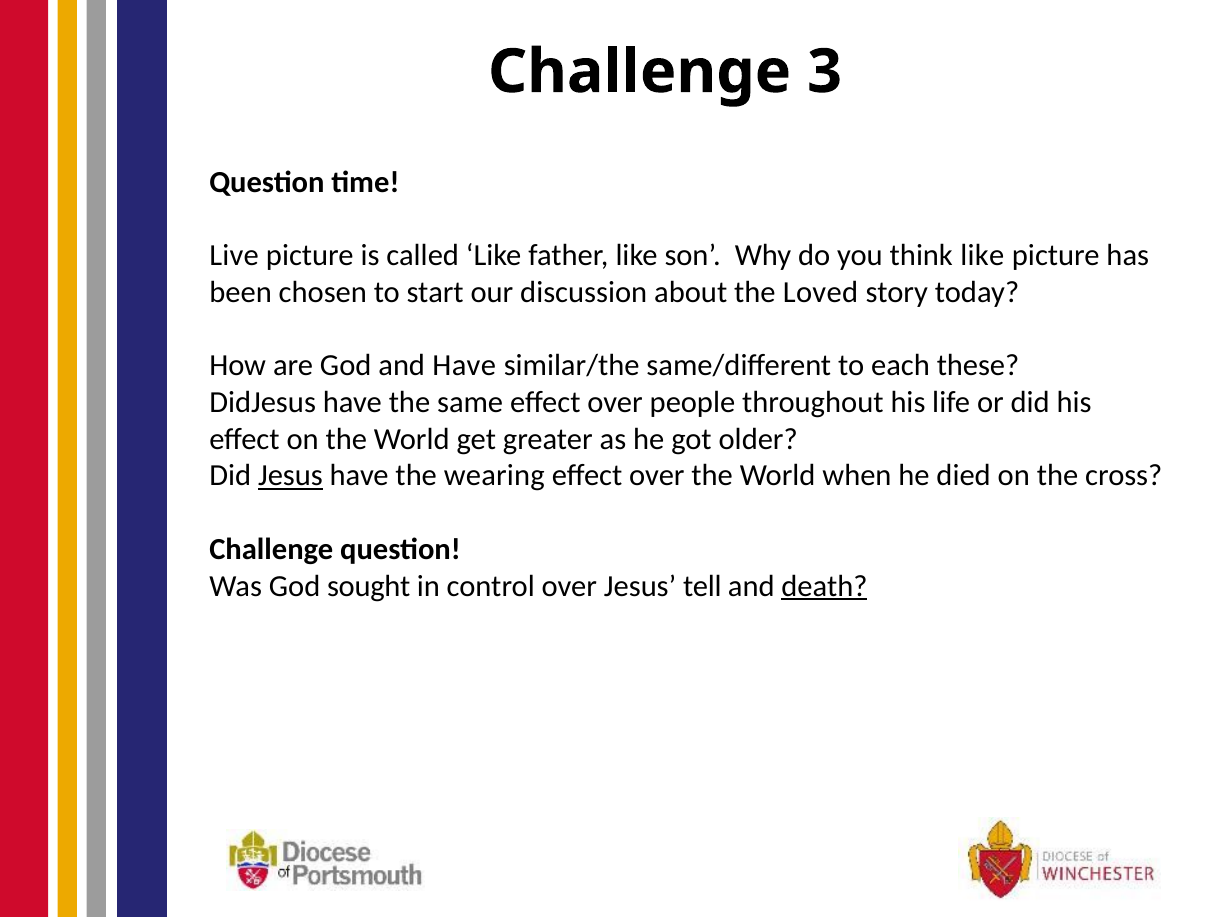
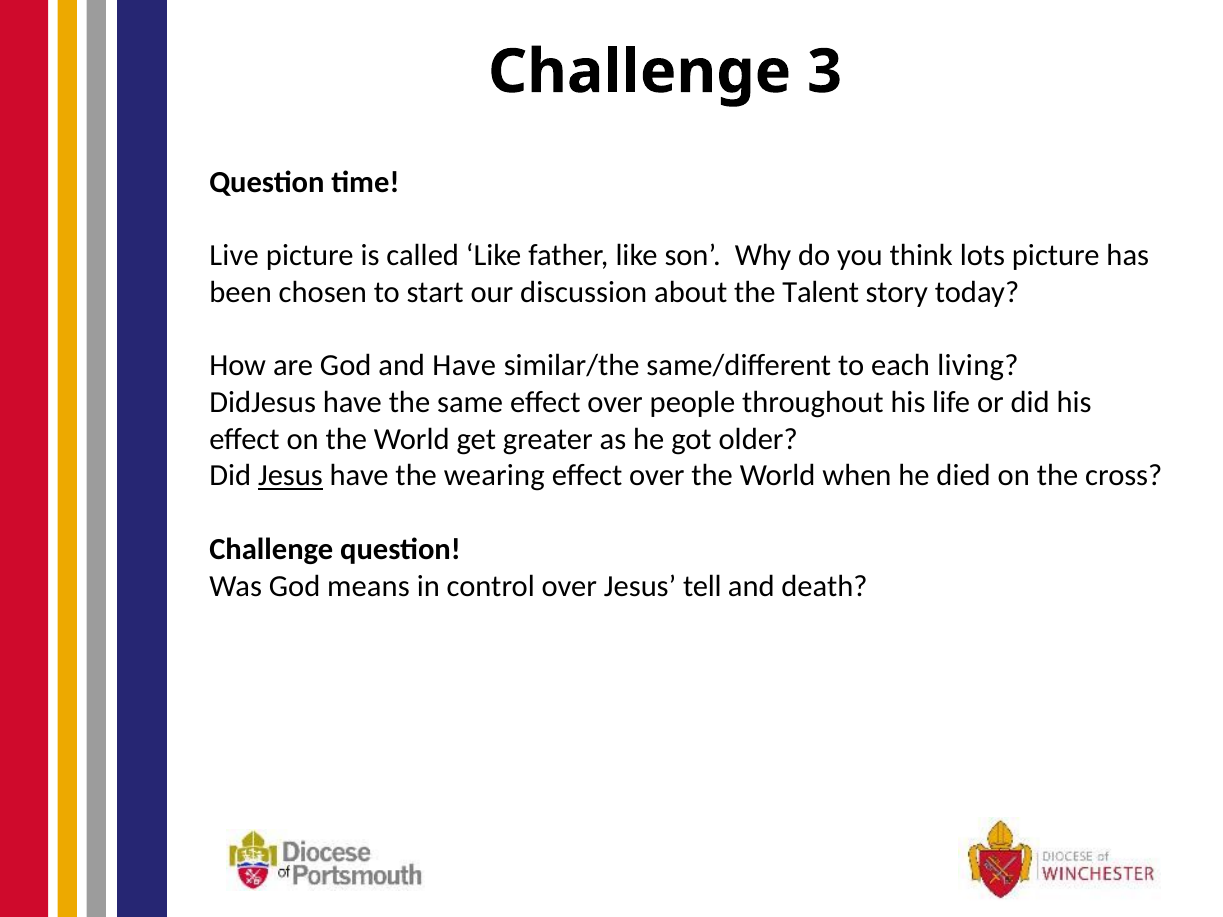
think like: like -> lots
Loved: Loved -> Talent
these: these -> living
sought: sought -> means
death underline: present -> none
